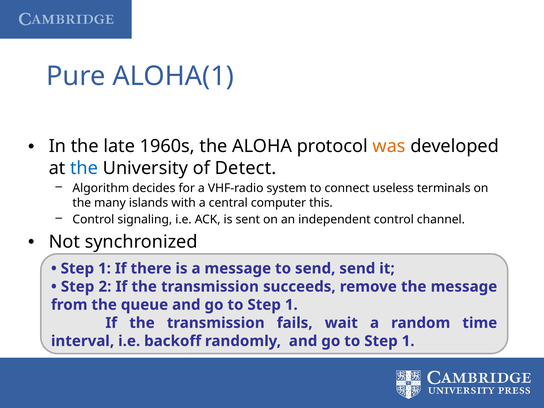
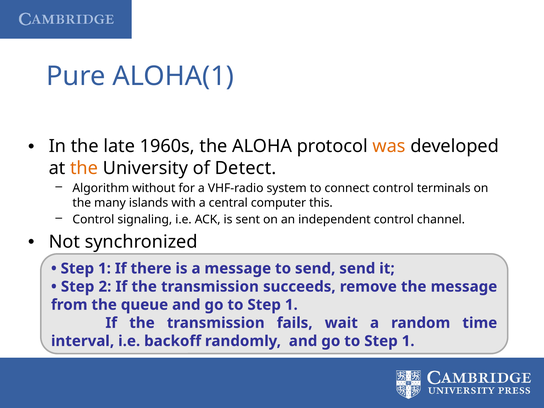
the at (84, 168) colour: blue -> orange
decides: decides -> without
connect useless: useless -> control
